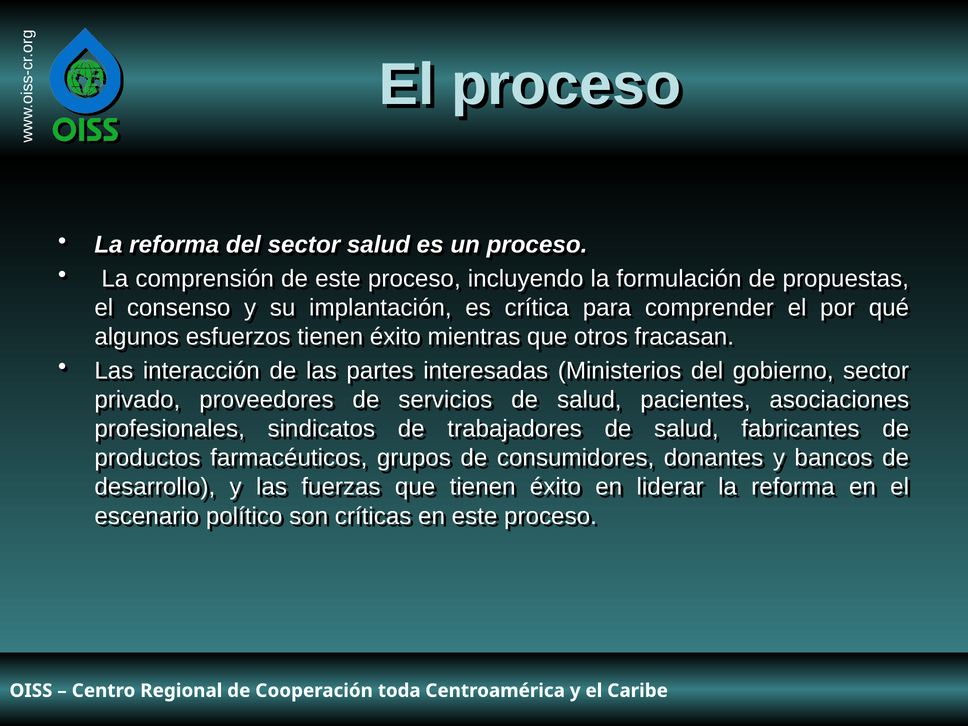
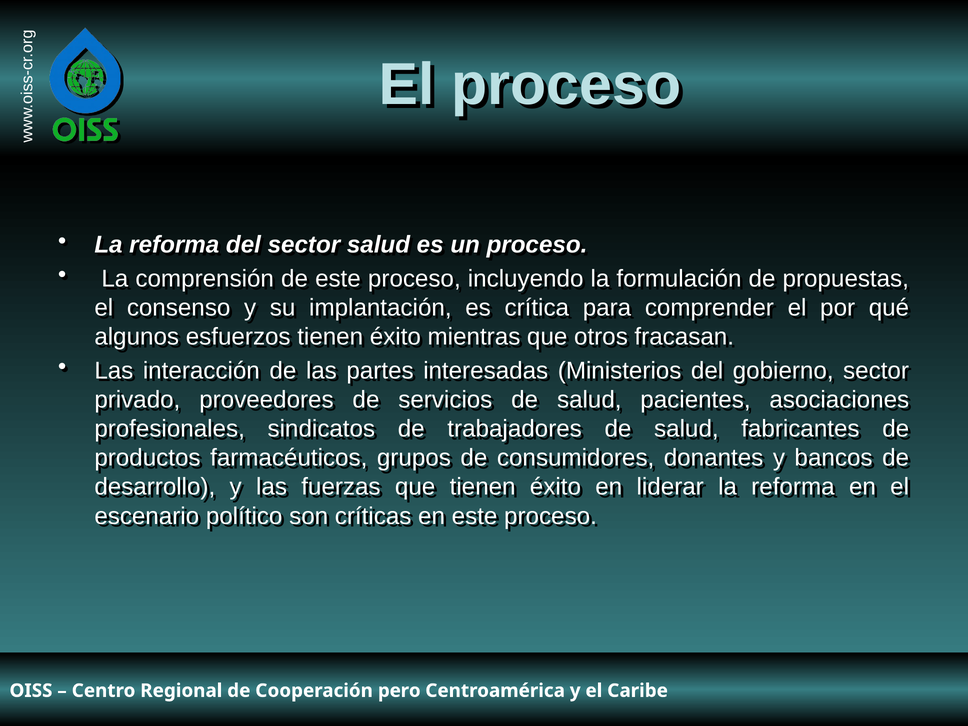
toda: toda -> pero
